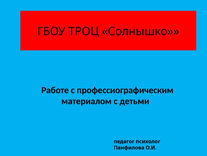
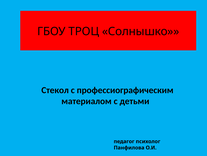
Работе: Работе -> Стекол
